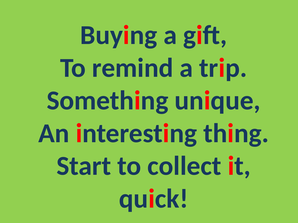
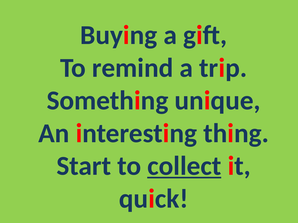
collect underline: none -> present
